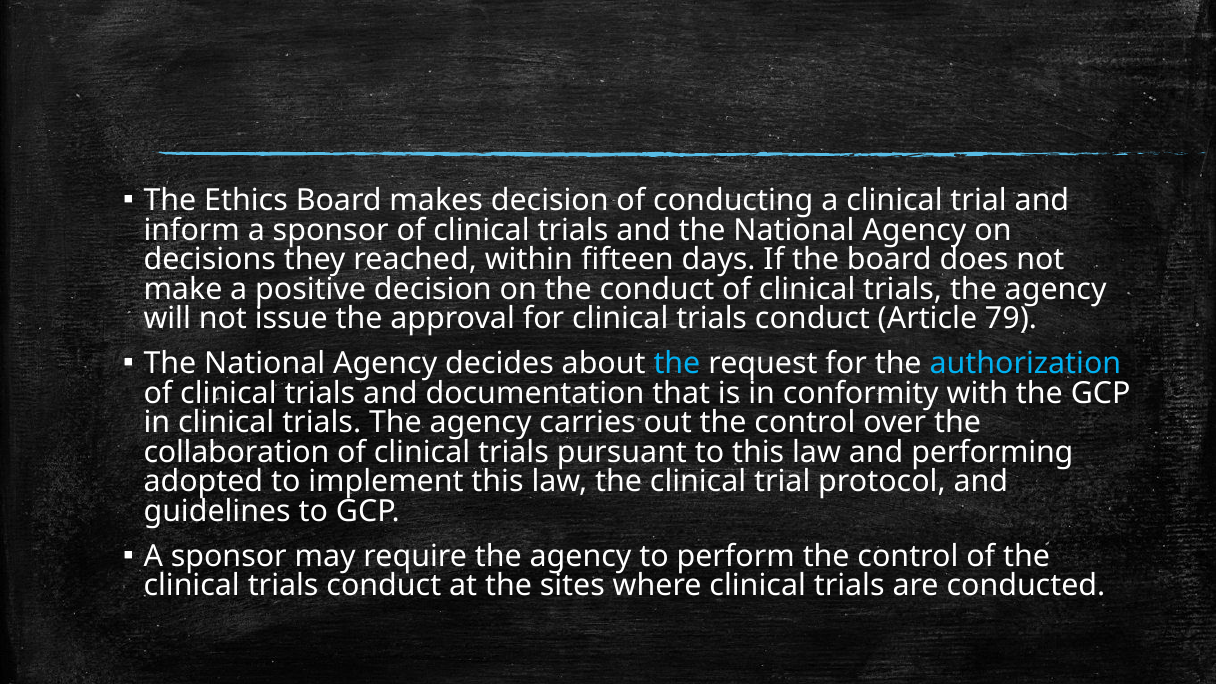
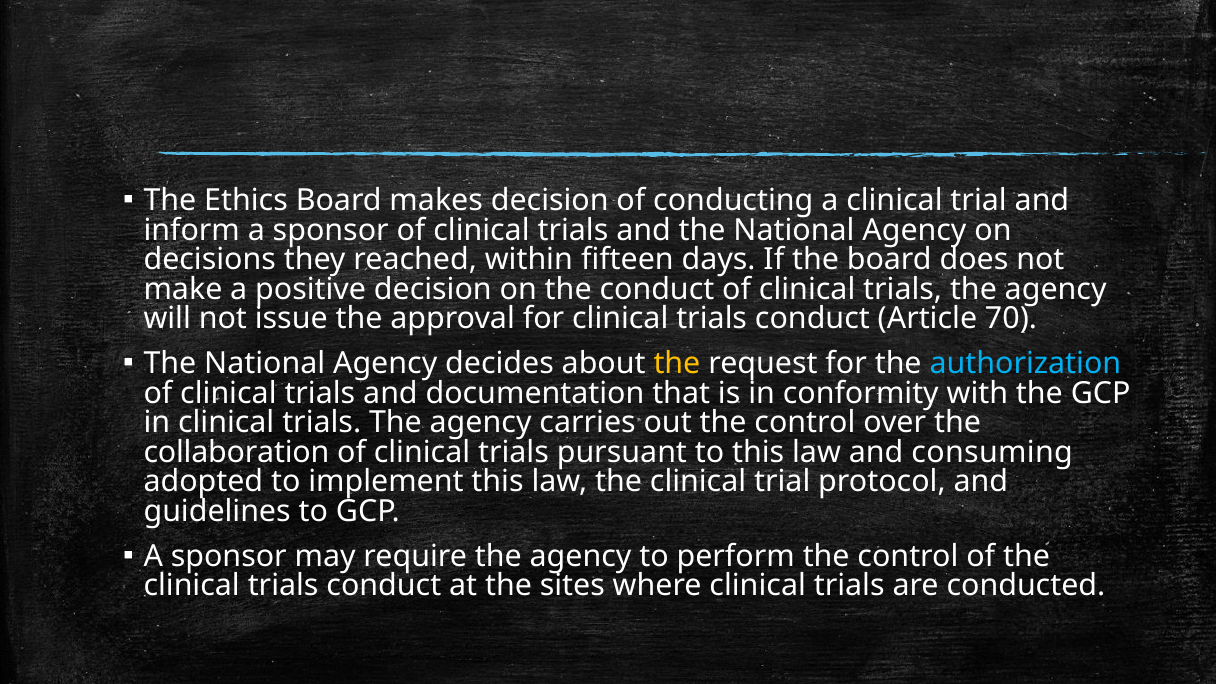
79: 79 -> 70
the at (677, 364) colour: light blue -> yellow
performing: performing -> consuming
